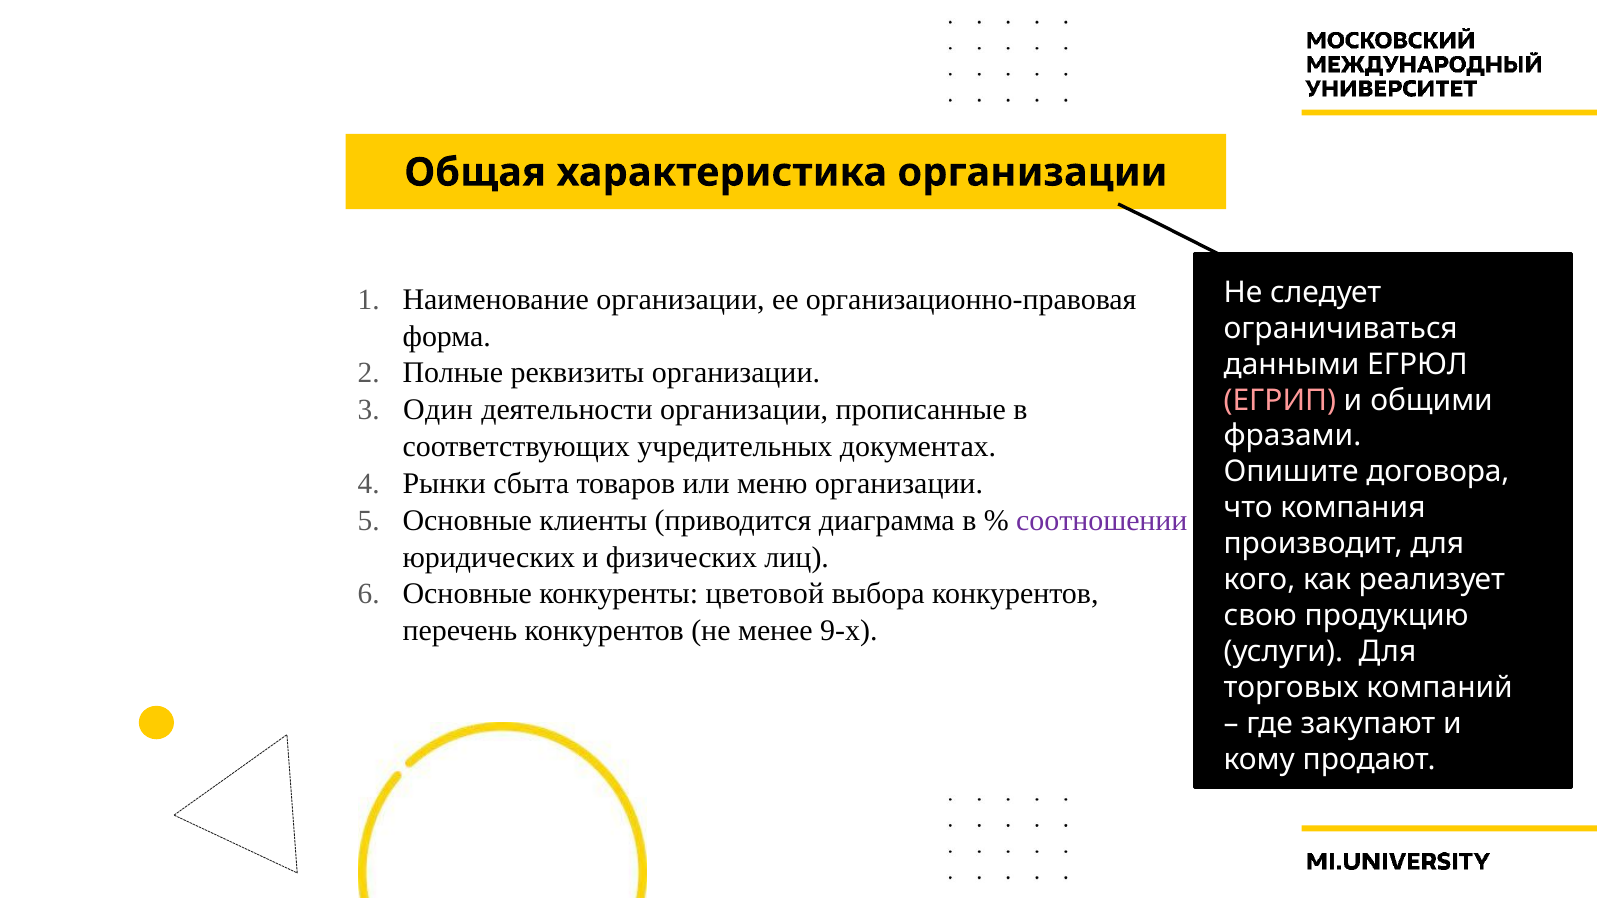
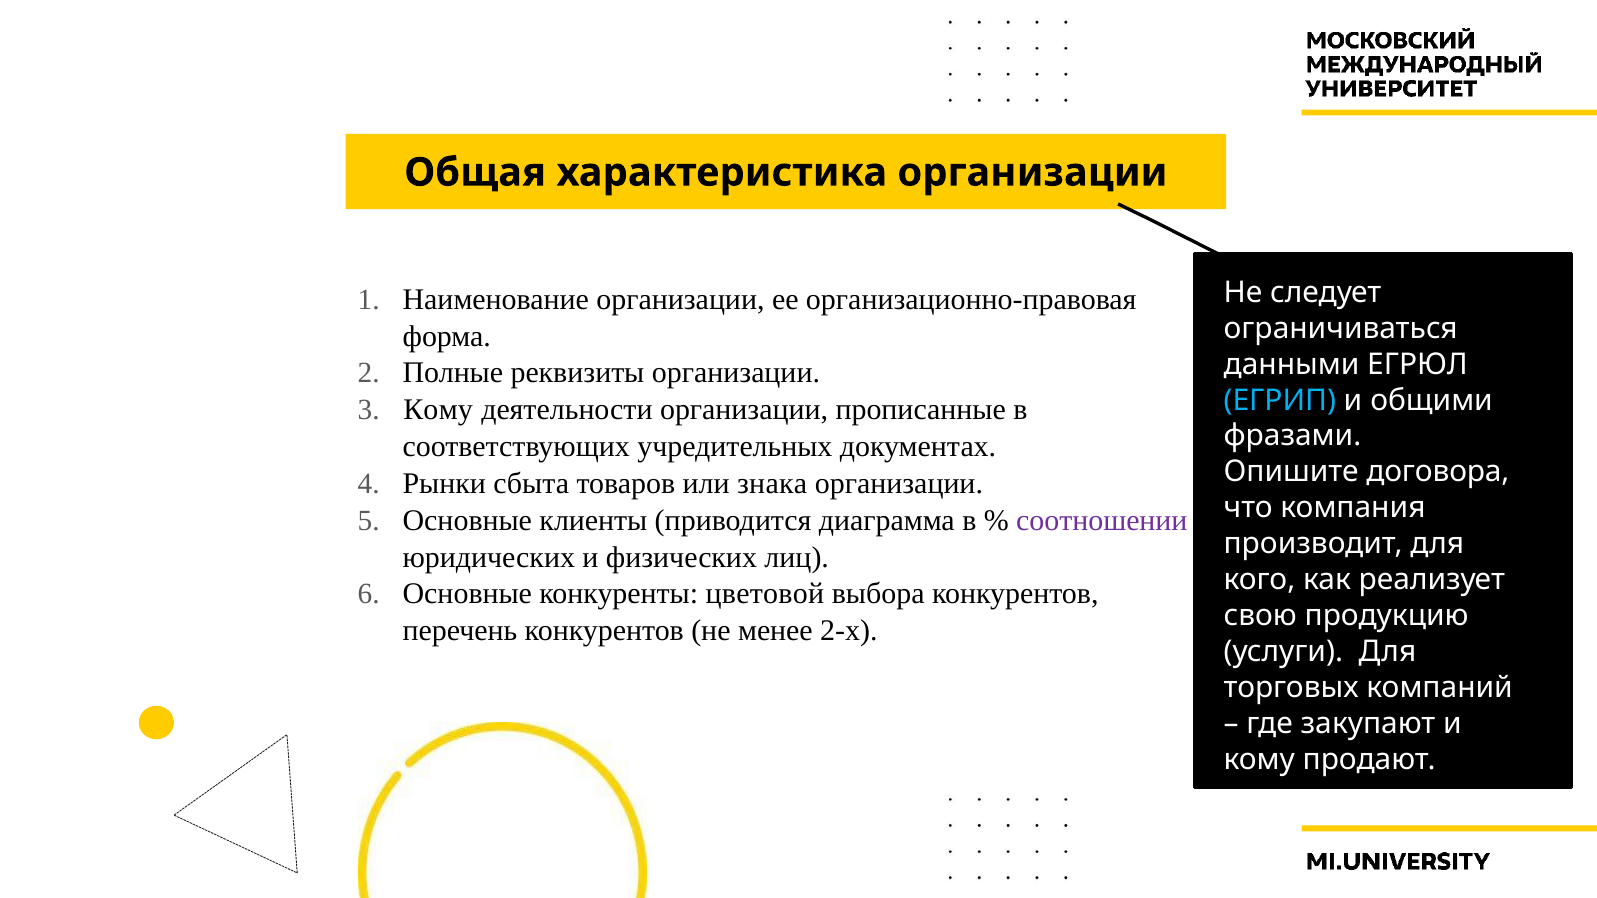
ЕГРИП colour: pink -> light blue
Один at (438, 410): Один -> Кому
меню: меню -> знака
9-х: 9-х -> 2-х
